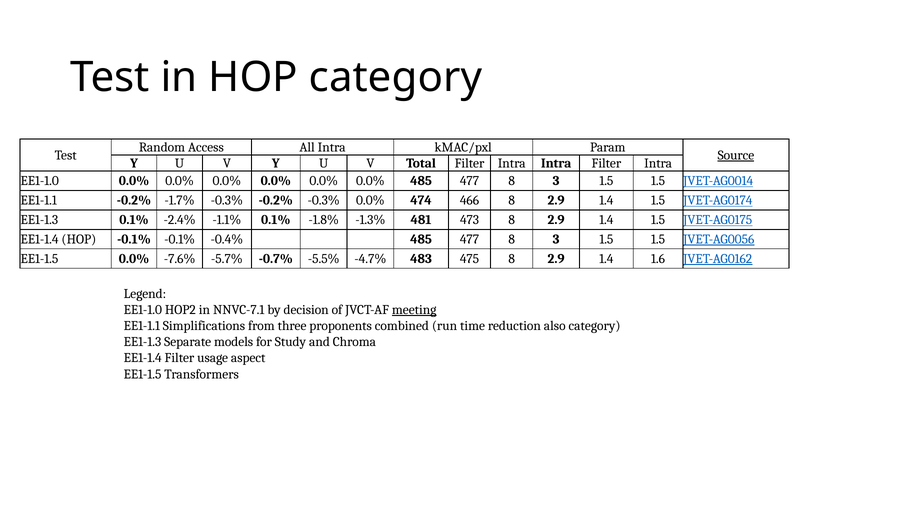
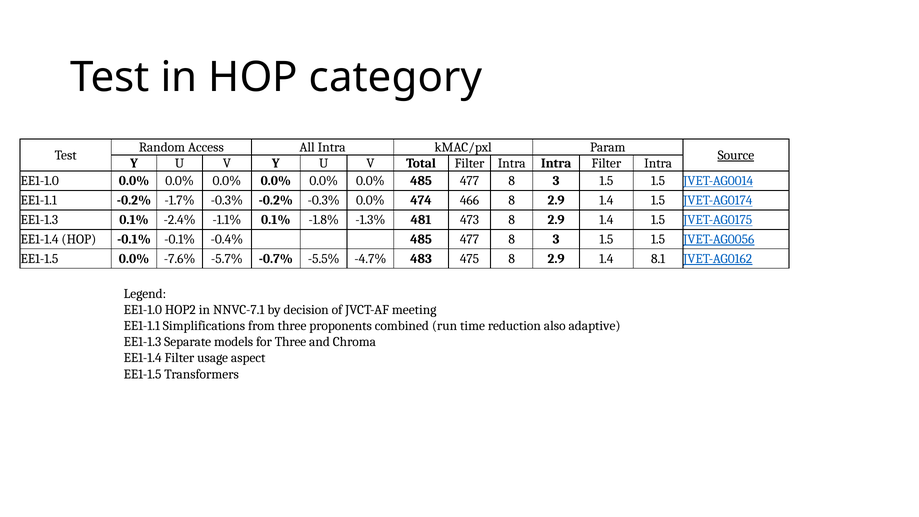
1.6: 1.6 -> 8.1
meeting underline: present -> none
also category: category -> adaptive
for Study: Study -> Three
